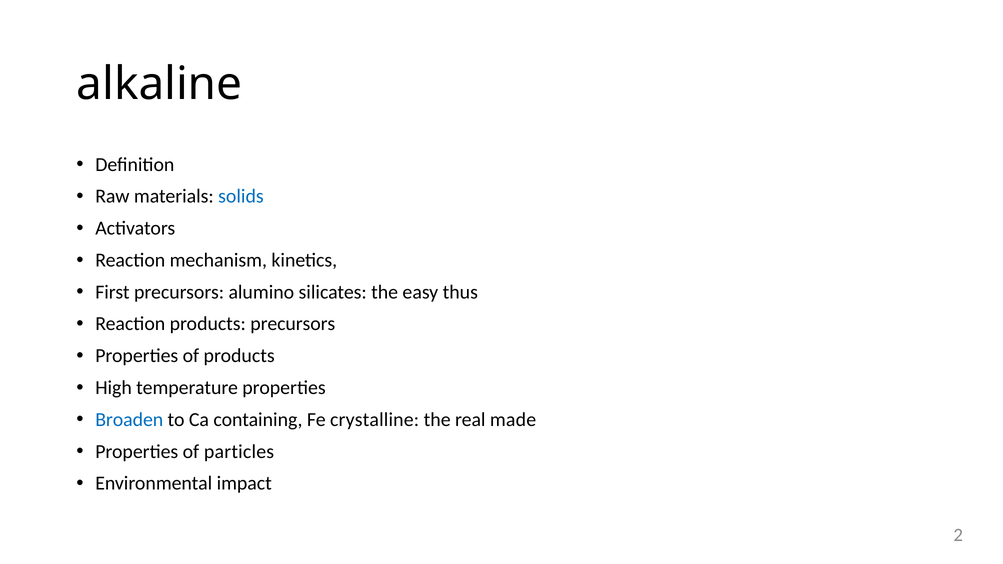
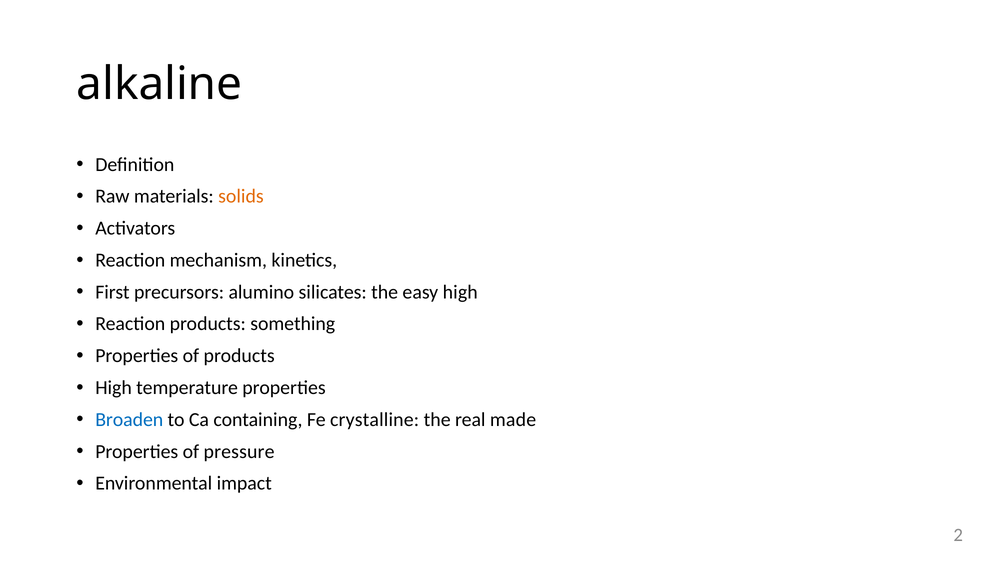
solids colour: blue -> orange
easy thus: thus -> high
products precursors: precursors -> something
particles: particles -> pressure
